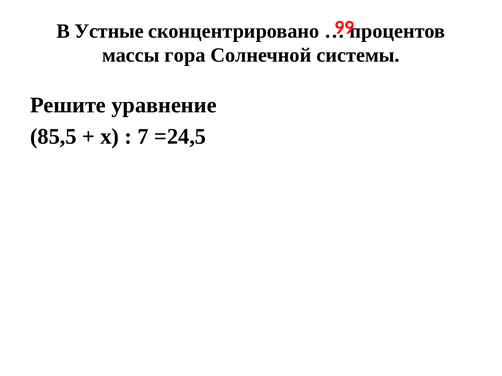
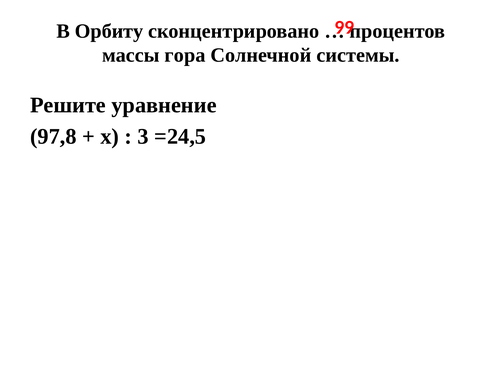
Устные: Устные -> Орбиту
85,5: 85,5 -> 97,8
7: 7 -> 3
